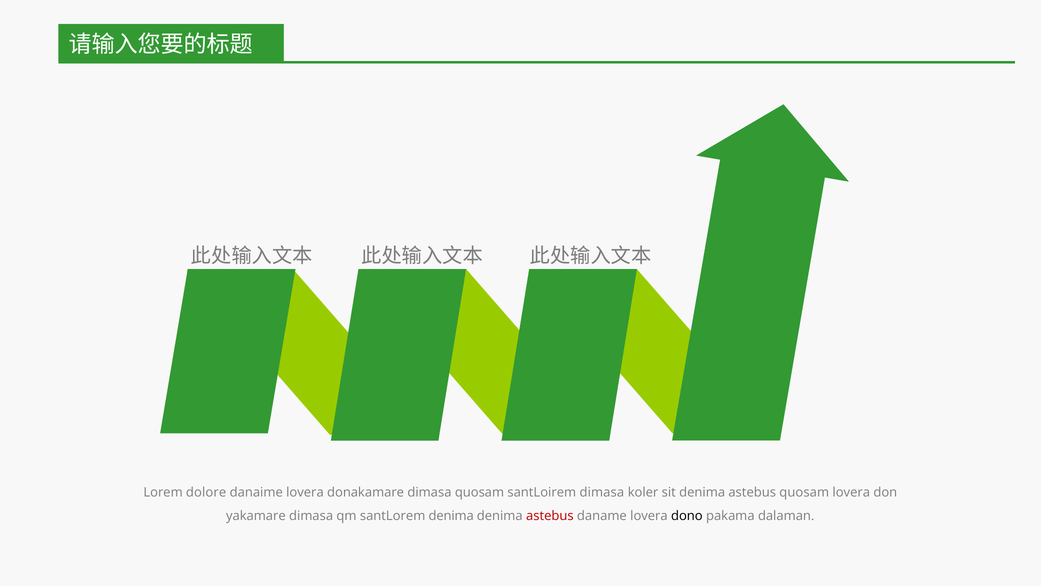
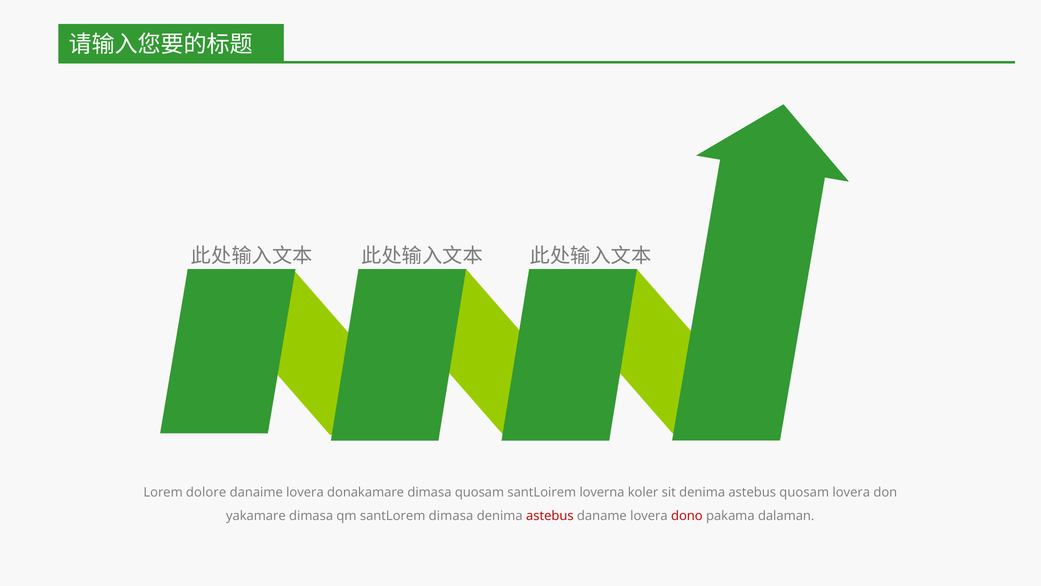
santLoirem dimasa: dimasa -> loverna
santLorem denima: denima -> dimasa
dono colour: black -> red
